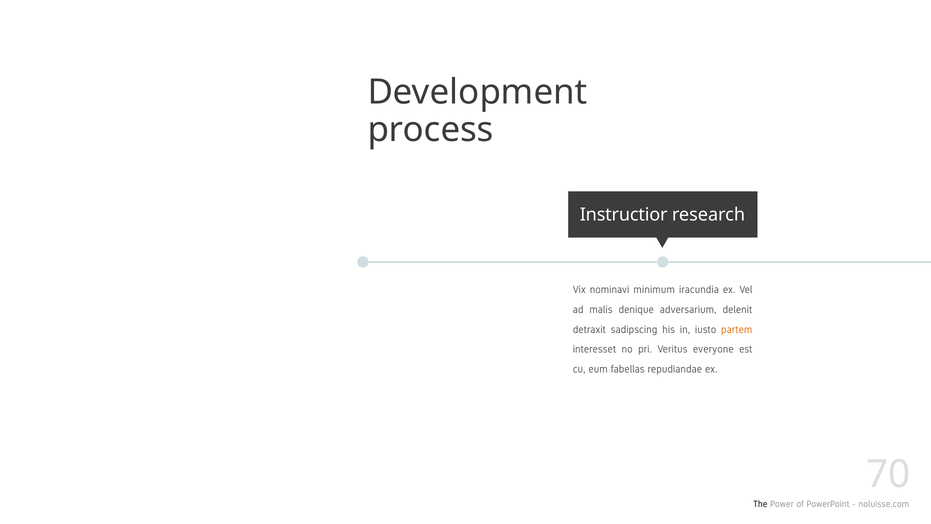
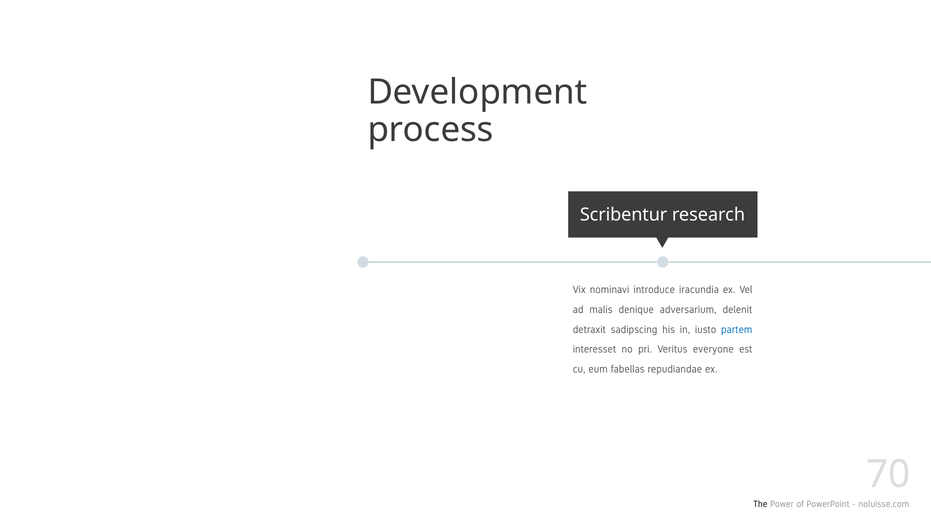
Instructior: Instructior -> Scribentur
minimum: minimum -> introduce
partem colour: orange -> blue
